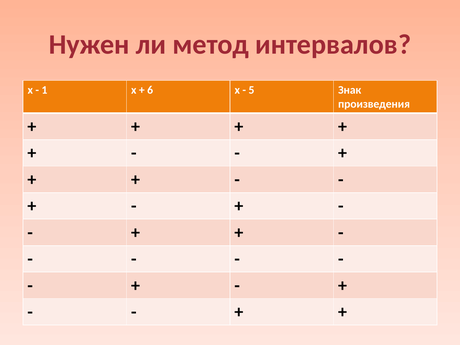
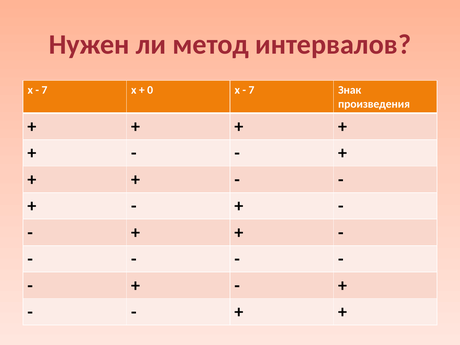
1 at (44, 90): 1 -> 7
6: 6 -> 0
5 at (251, 90): 5 -> 7
